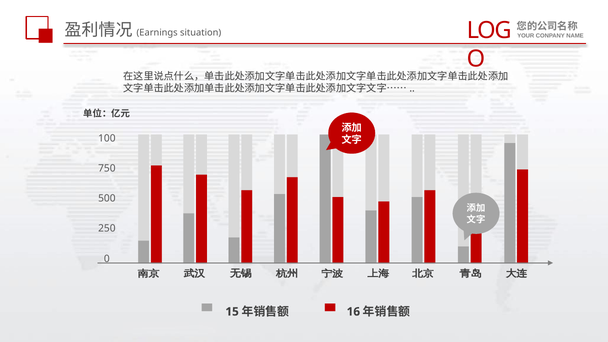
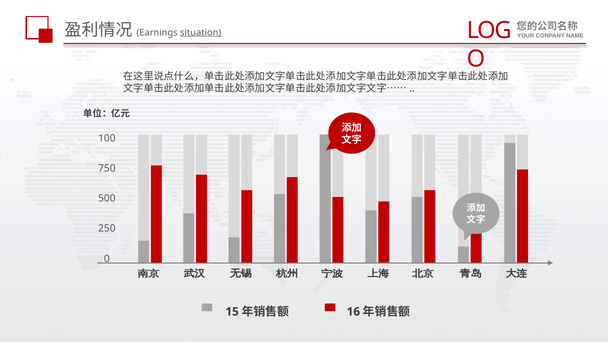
situation underline: none -> present
